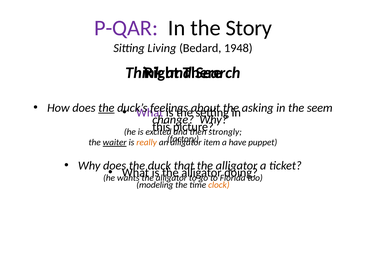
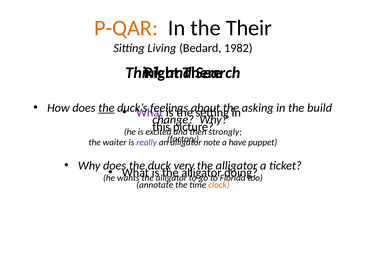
P-QAR colour: purple -> orange
Story: Story -> Their
1948: 1948 -> 1982
seem: seem -> build
waiter underline: present -> none
really colour: orange -> purple
item: item -> note
that: that -> very
modeling: modeling -> annotate
